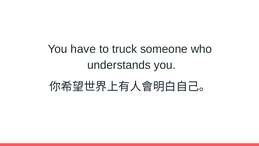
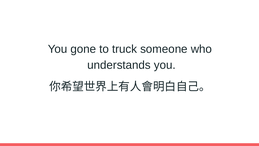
have: have -> gone
